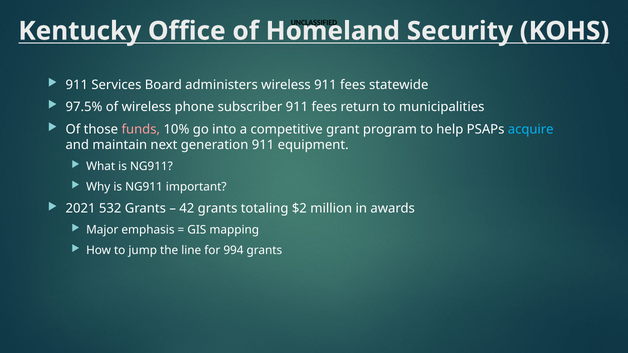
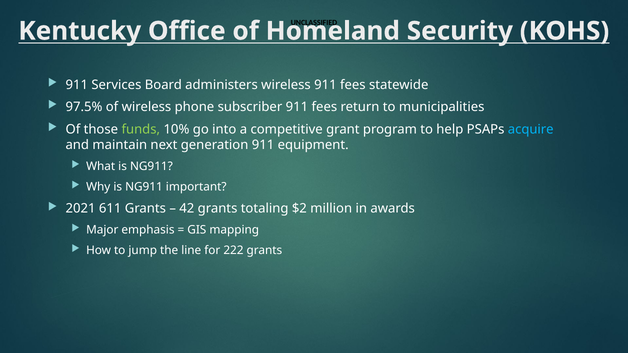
funds colour: pink -> light green
532: 532 -> 611
994: 994 -> 222
